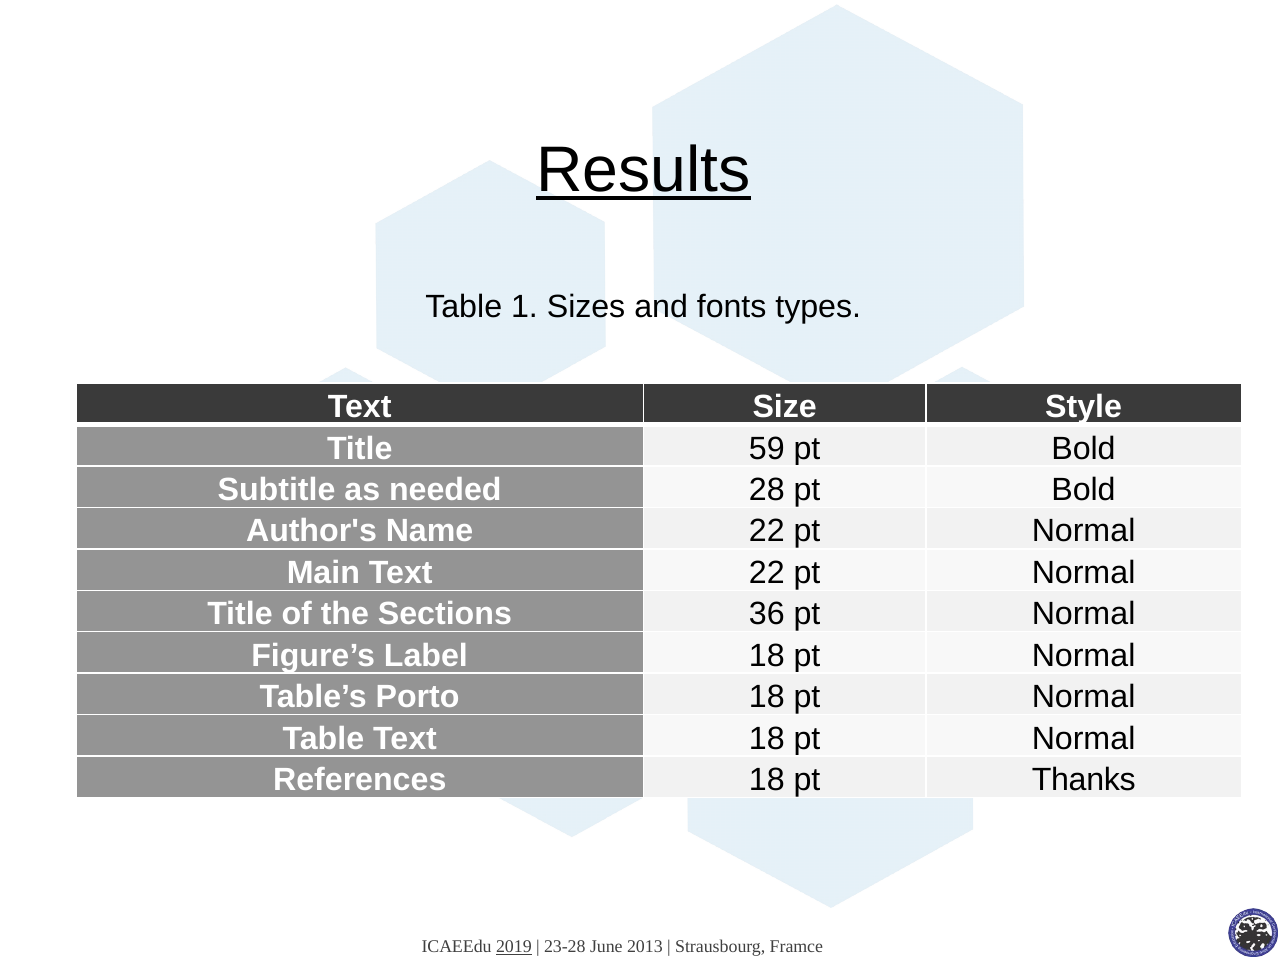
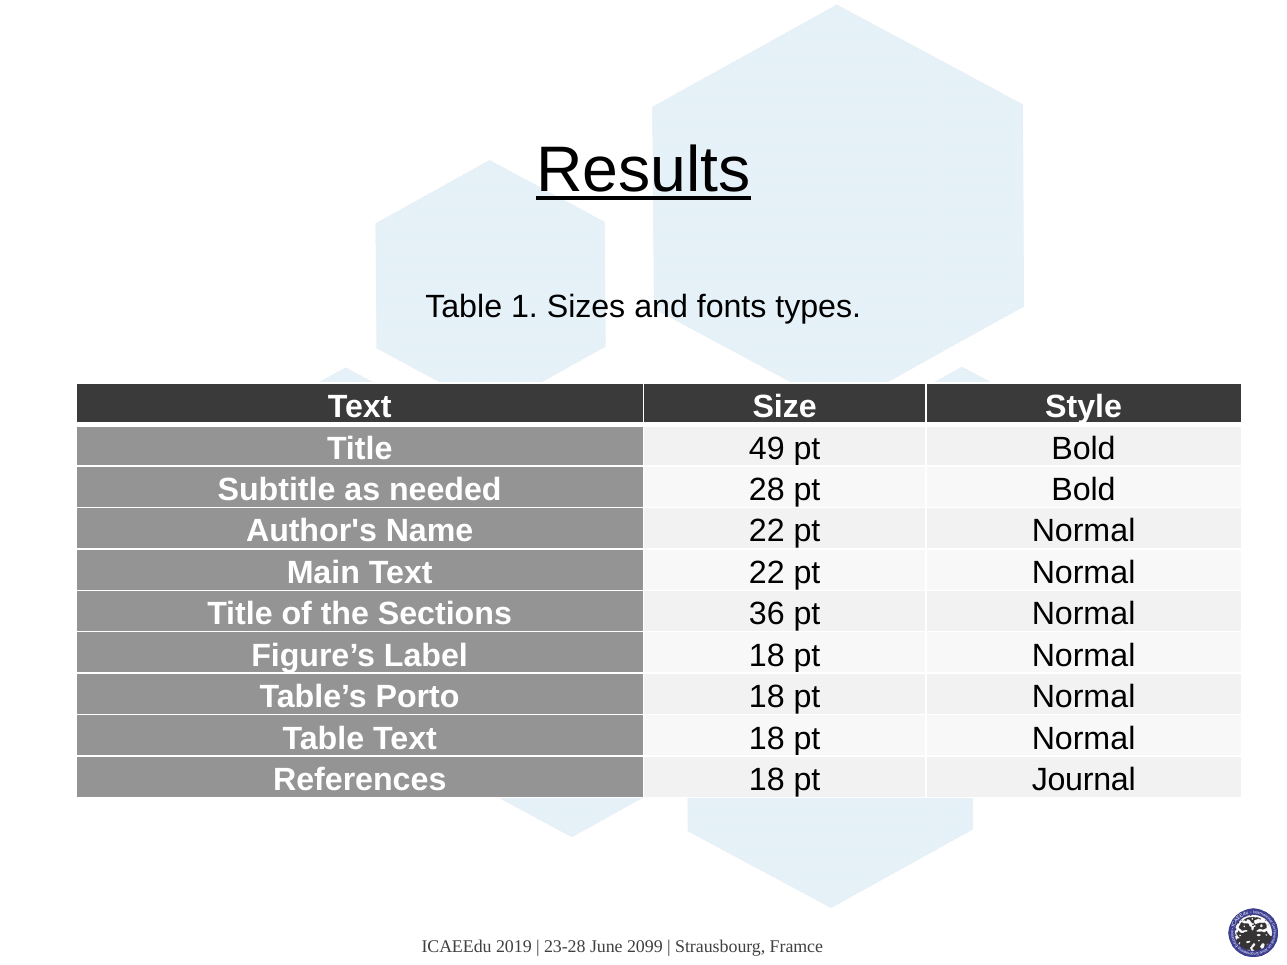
59: 59 -> 49
Thanks: Thanks -> Journal
2019 underline: present -> none
2013: 2013 -> 2099
